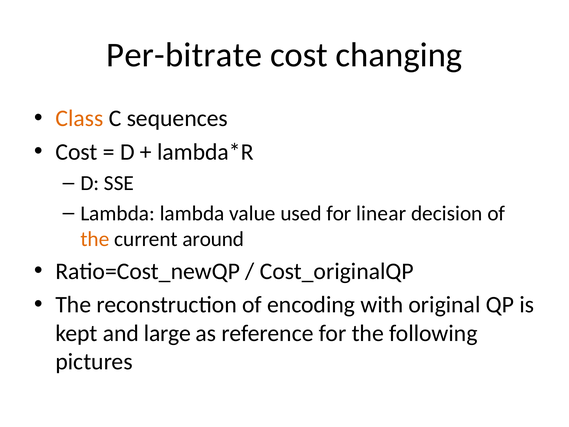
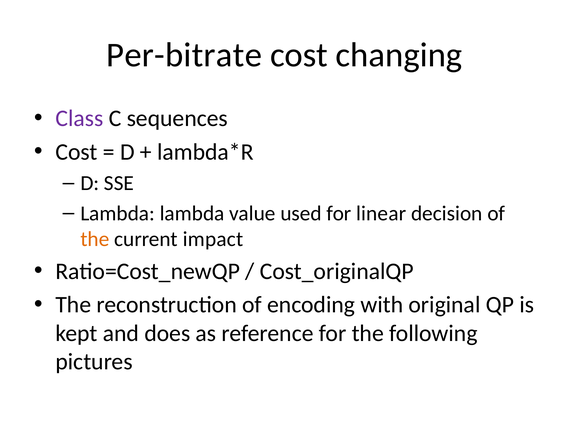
Class colour: orange -> purple
around: around -> impact
large: large -> does
